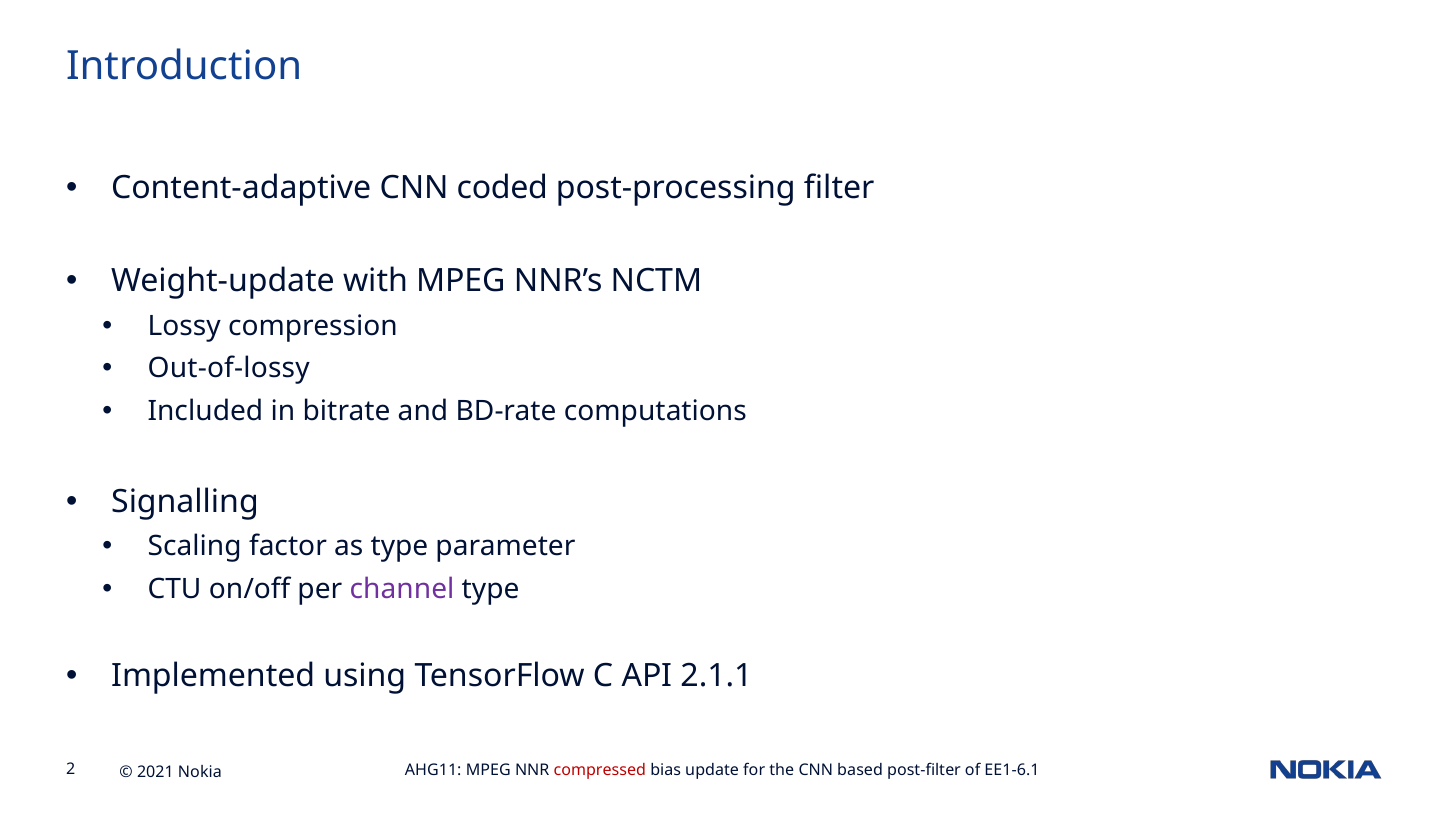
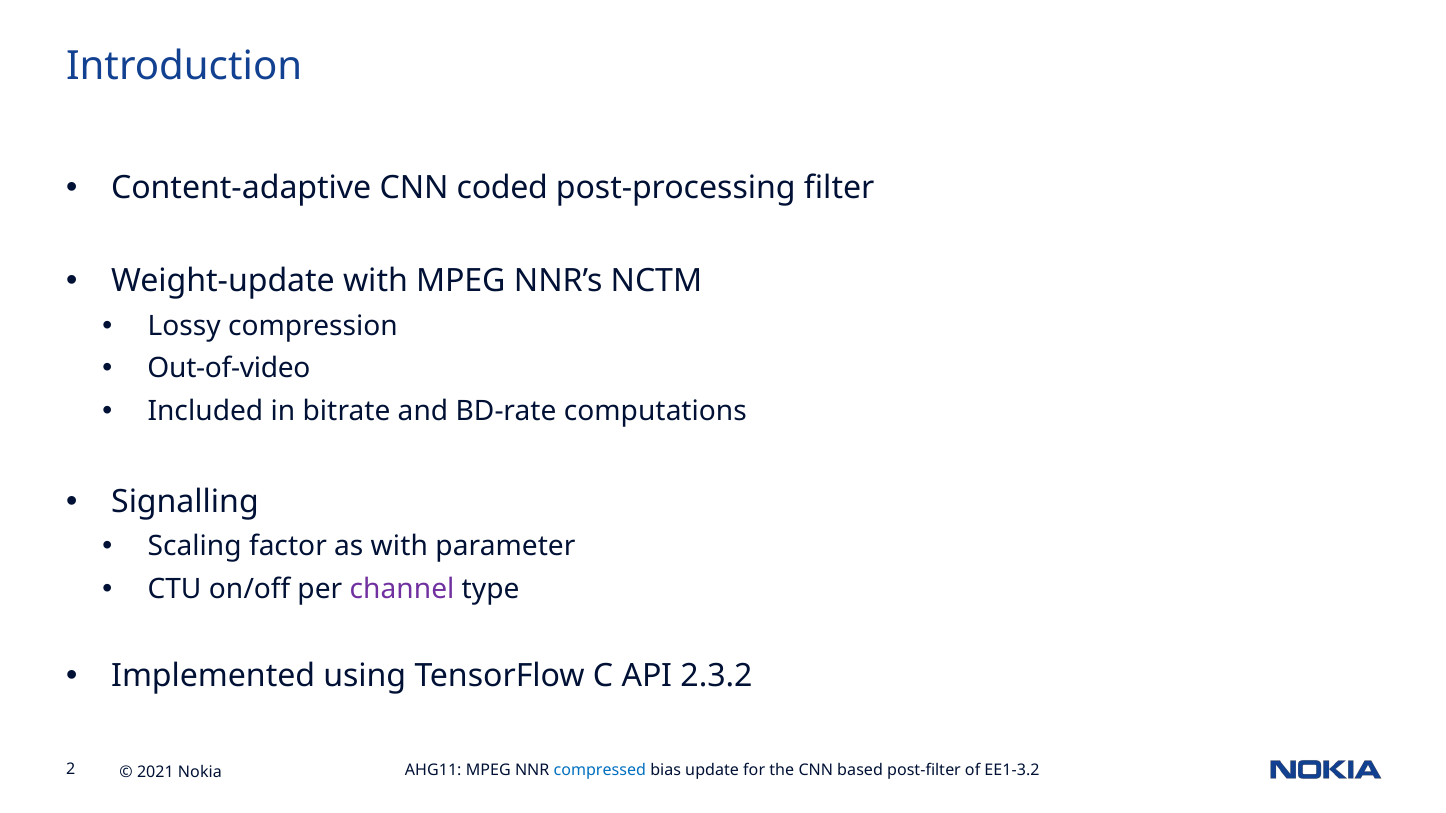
Out-of-lossy: Out-of-lossy -> Out-of-video
as type: type -> with
2.1.1: 2.1.1 -> 2.3.2
compressed colour: red -> blue
EE1-6.1: EE1-6.1 -> EE1-3.2
